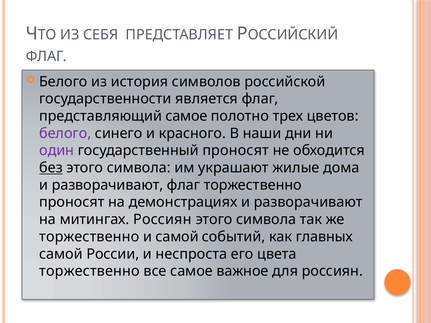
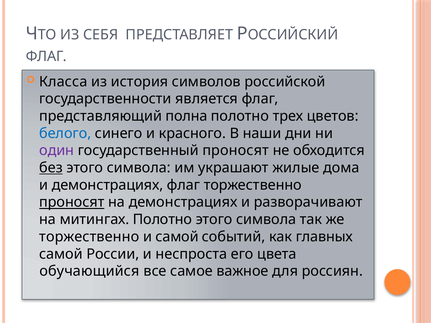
Белого at (63, 82): Белого -> Класса
представляющий самое: самое -> полна
белого at (65, 133) colour: purple -> blue
разворачивают at (108, 185): разворачивают -> демонстрациях
проносят at (72, 202) underline: none -> present
митингах Россиян: Россиян -> Полотно
торжественно at (89, 271): торжественно -> обучающийся
